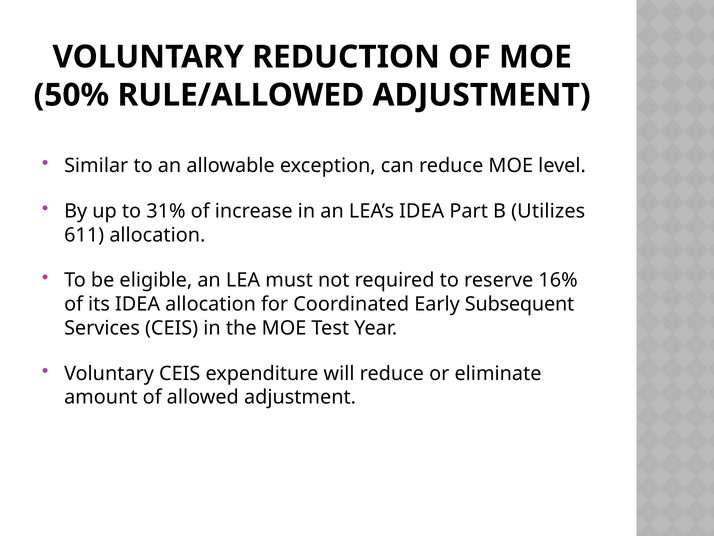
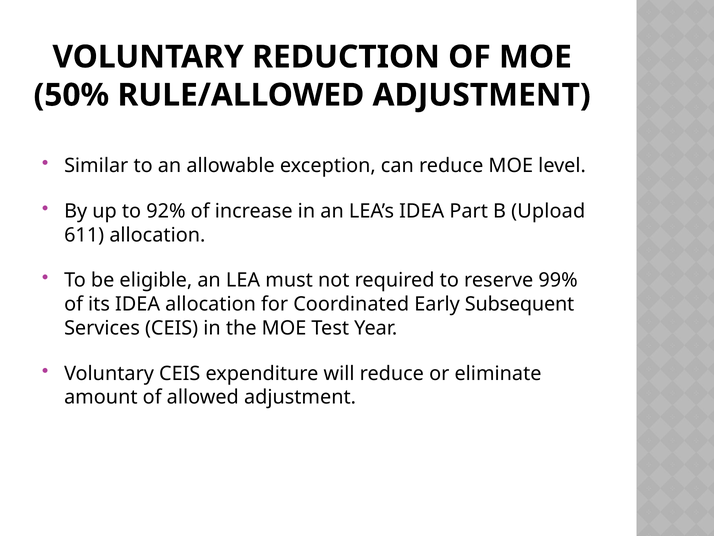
31%: 31% -> 92%
Utilizes: Utilizes -> Upload
16%: 16% -> 99%
